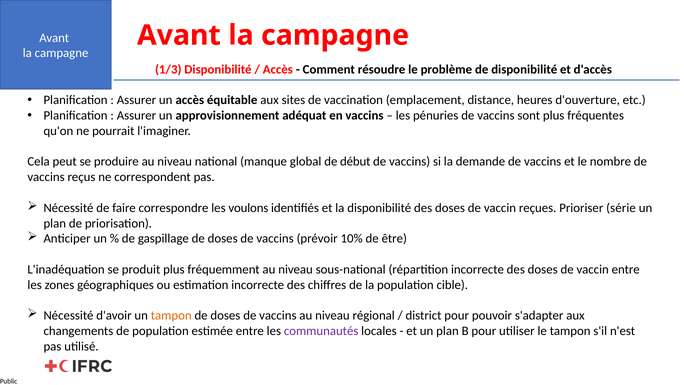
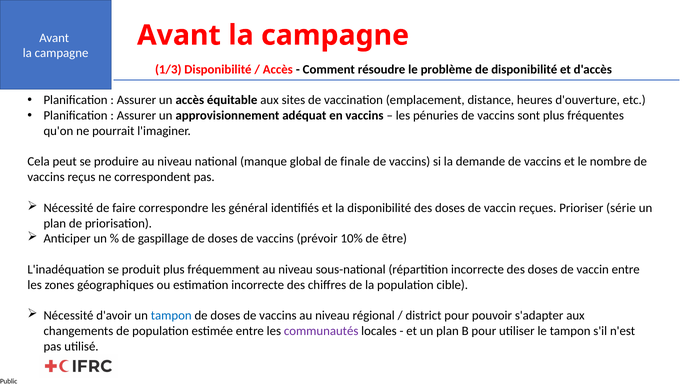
début: début -> finale
voulons: voulons -> général
tampon at (171, 316) colour: orange -> blue
